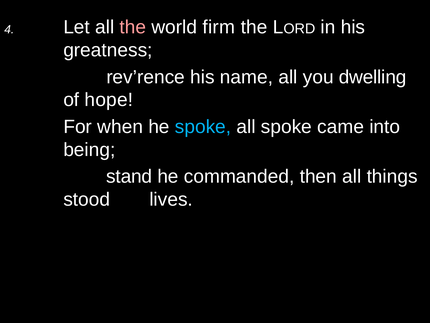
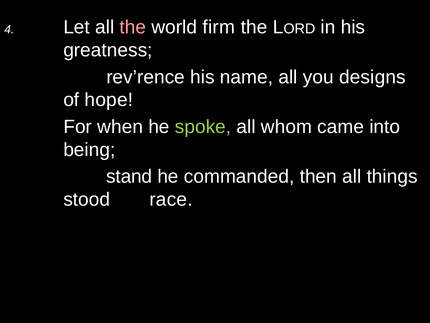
dwelling: dwelling -> designs
spoke at (203, 127) colour: light blue -> light green
all spoke: spoke -> whom
lives: lives -> race
